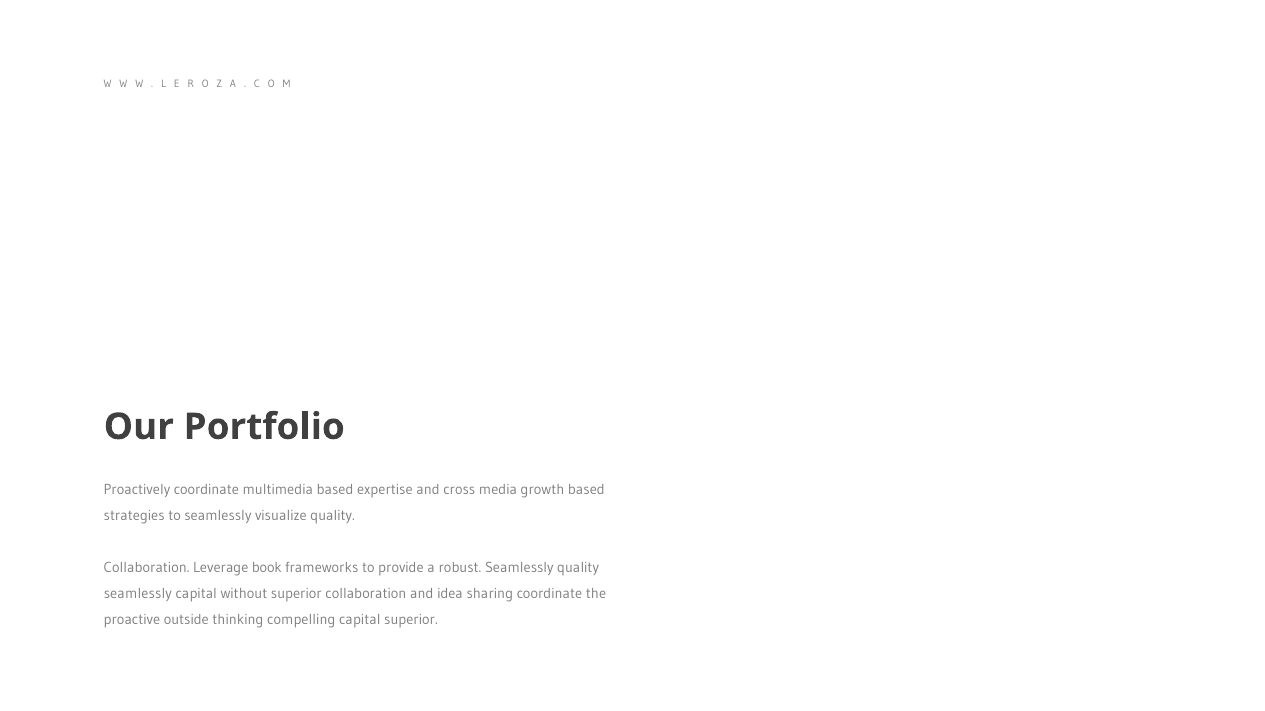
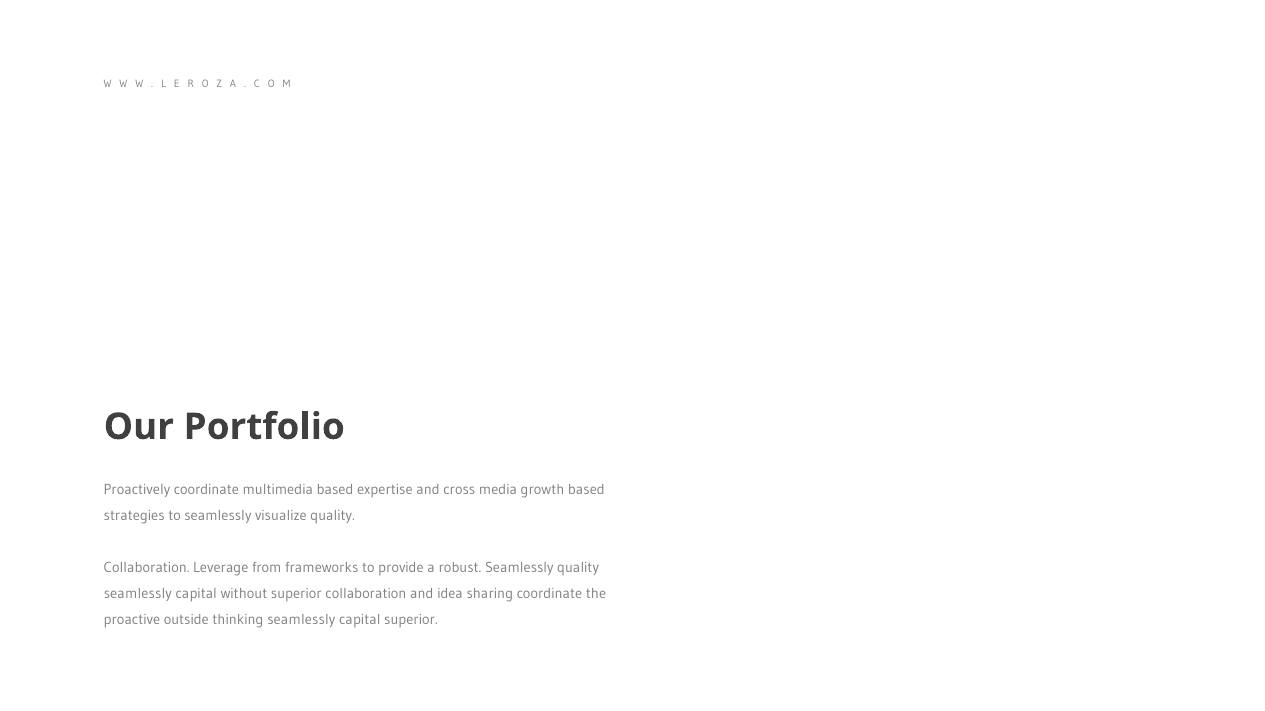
book: book -> from
thinking compelling: compelling -> seamlessly
